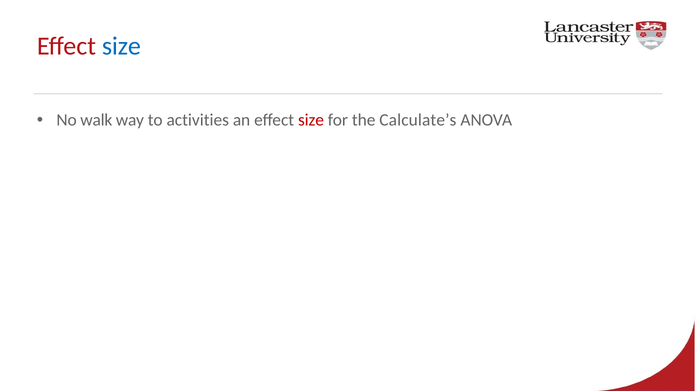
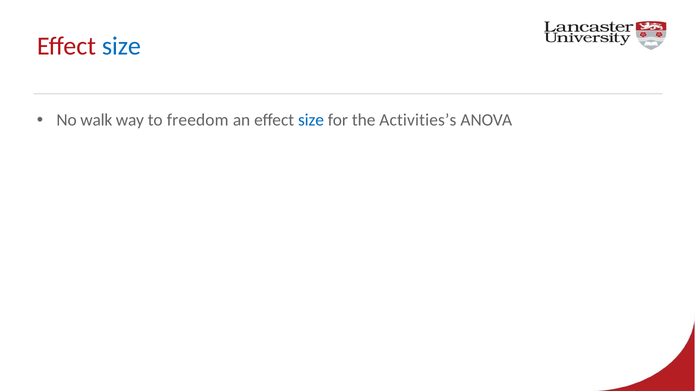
activities: activities -> freedom
size at (311, 120) colour: red -> blue
Calculate’s: Calculate’s -> Activities’s
